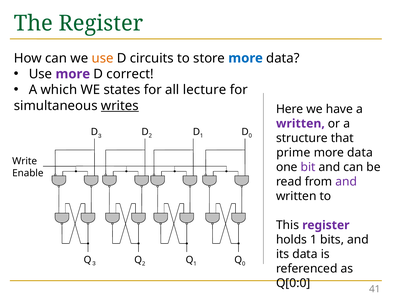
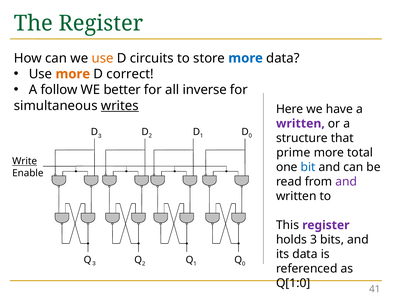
more at (73, 74) colour: purple -> orange
which: which -> follow
states: states -> better
lecture: lecture -> inverse
data at (360, 152): data -> total
Write underline: none -> present
bit colour: purple -> blue
holds 1: 1 -> 3
Q[0:0: Q[0:0 -> Q[1:0
